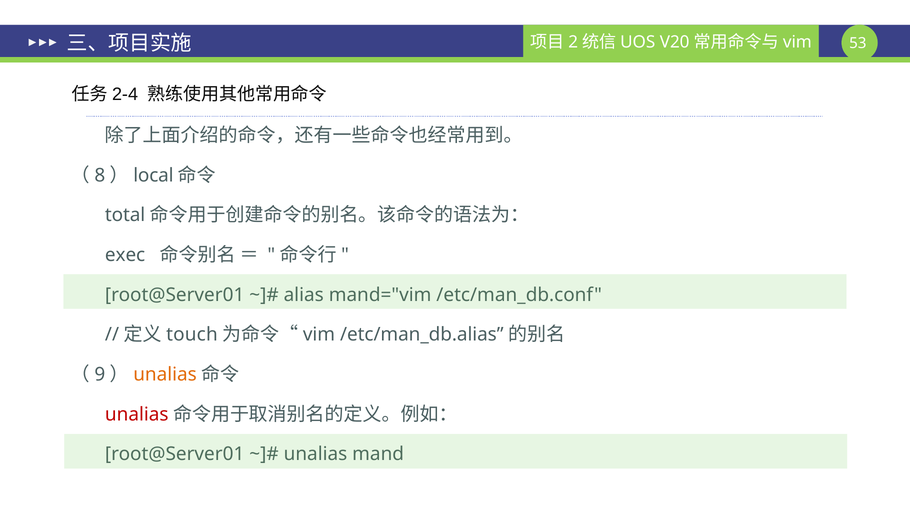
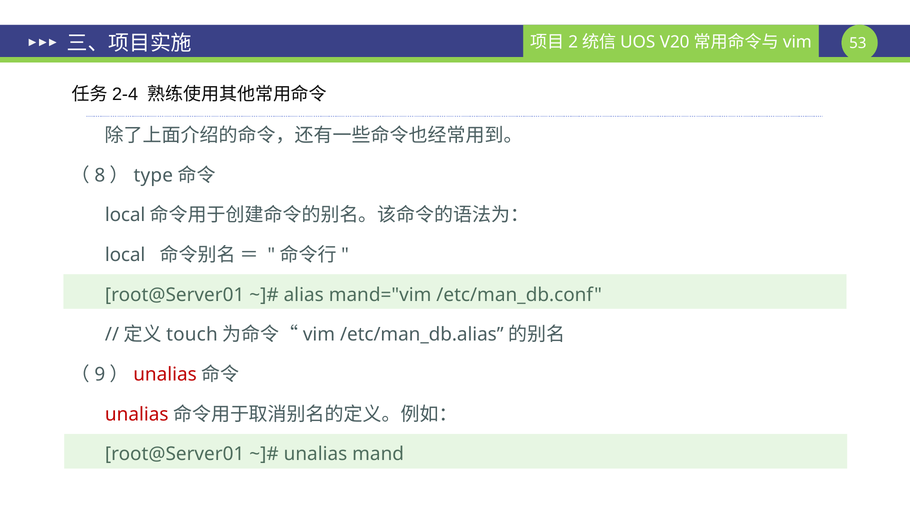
local: local -> type
total at (125, 215): total -> local
exec at (125, 255): exec -> local
unalias at (165, 374) colour: orange -> red
